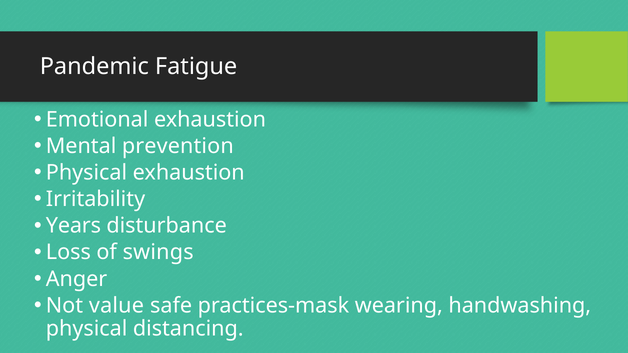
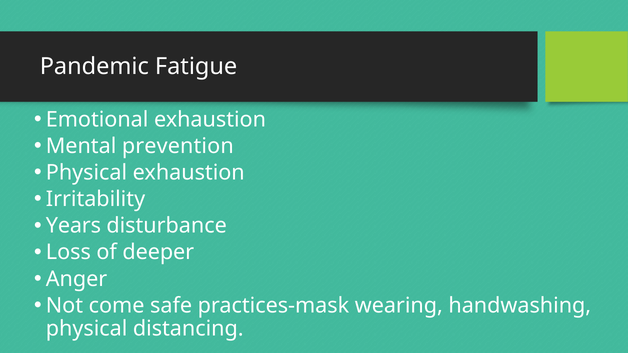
swings: swings -> deeper
value: value -> come
